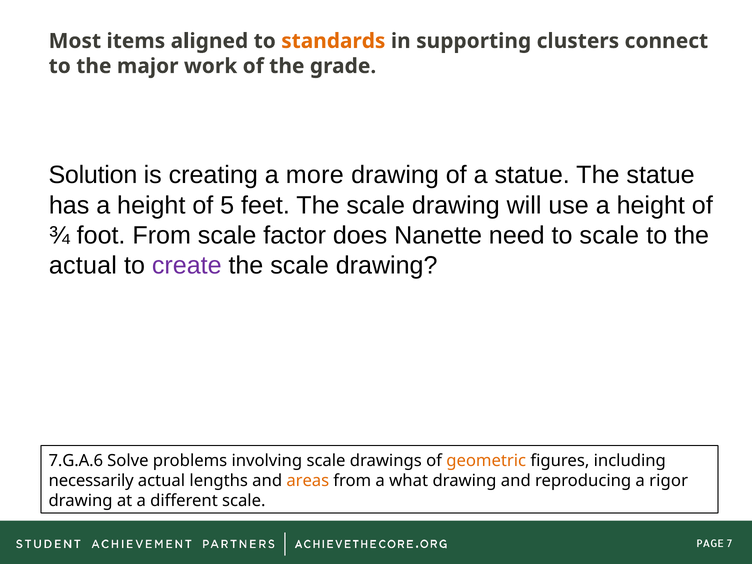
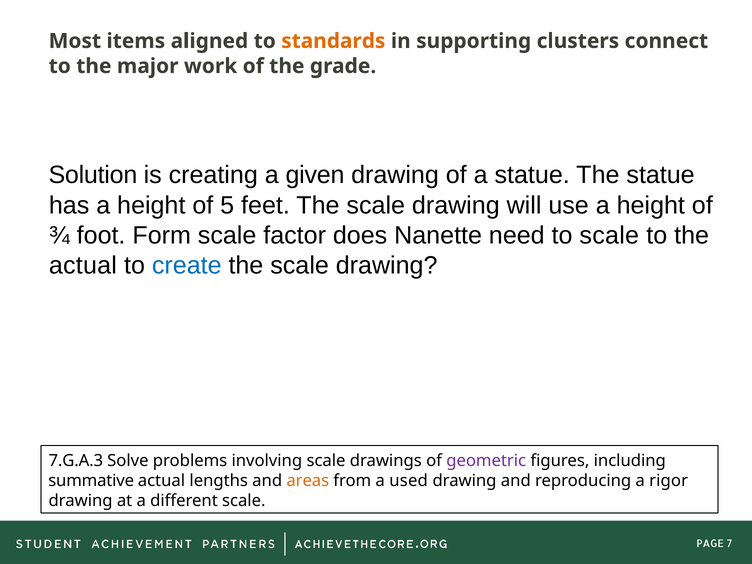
more: more -> given
foot From: From -> Form
create colour: purple -> blue
7.G.A.6: 7.G.A.6 -> 7.G.A.3
geometric colour: orange -> purple
necessarily: necessarily -> summative
what: what -> used
